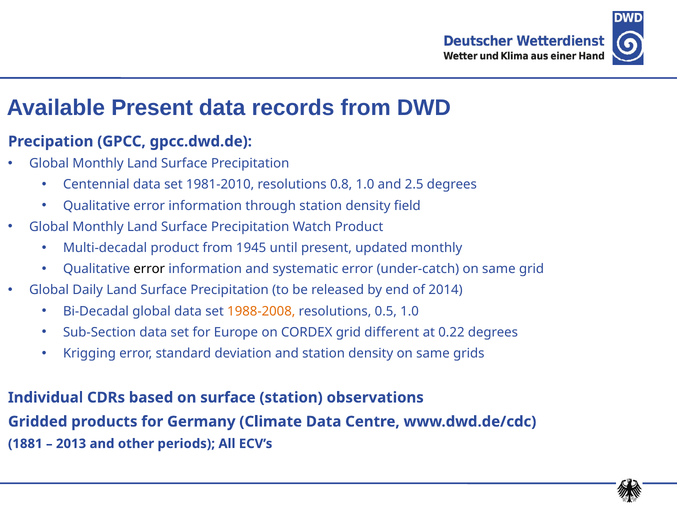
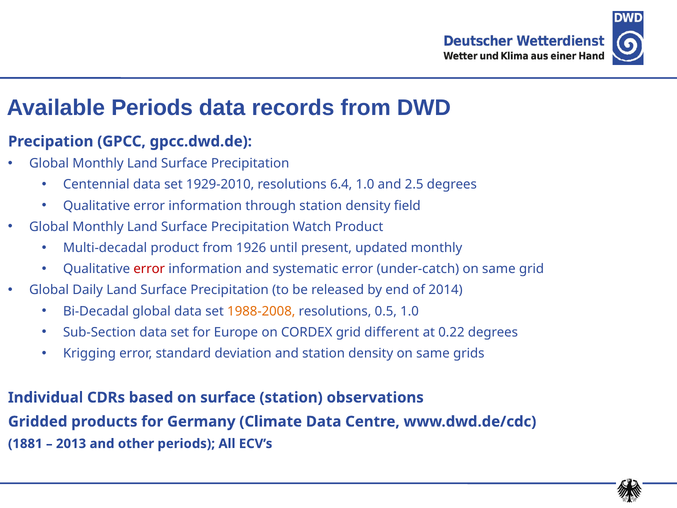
Available Present: Present -> Periods
1981-2010: 1981-2010 -> 1929-2010
0.8: 0.8 -> 6.4
1945: 1945 -> 1926
error at (149, 269) colour: black -> red
